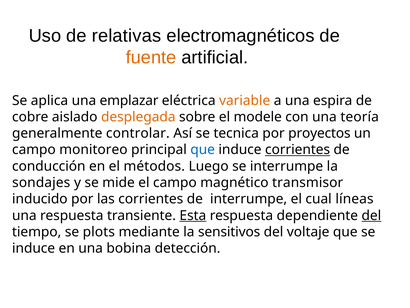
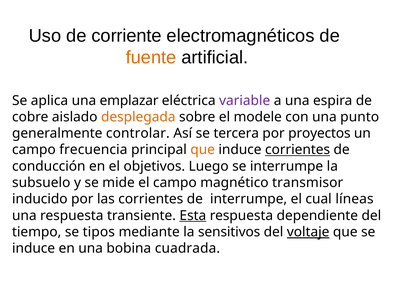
relativas: relativas -> corriente
variable colour: orange -> purple
teoría: teoría -> punto
tecnica: tecnica -> tercera
monitoreo: monitoreo -> frecuencia
que at (203, 150) colour: blue -> orange
métodos: métodos -> objetivos
sondajes: sondajes -> subsuelo
del at (371, 215) underline: present -> none
plots: plots -> tipos
voltaje underline: none -> present
detección: detección -> cuadrada
